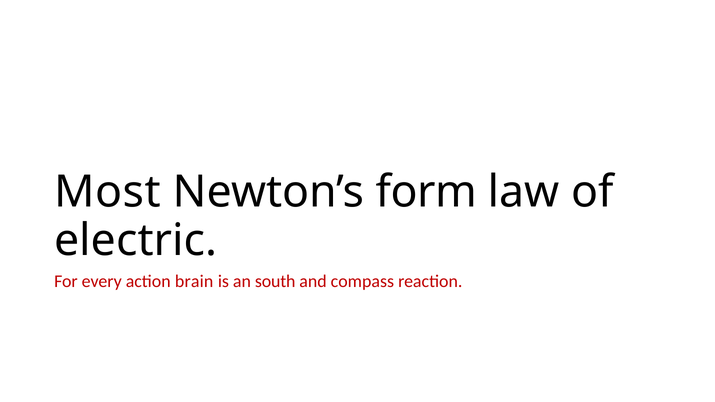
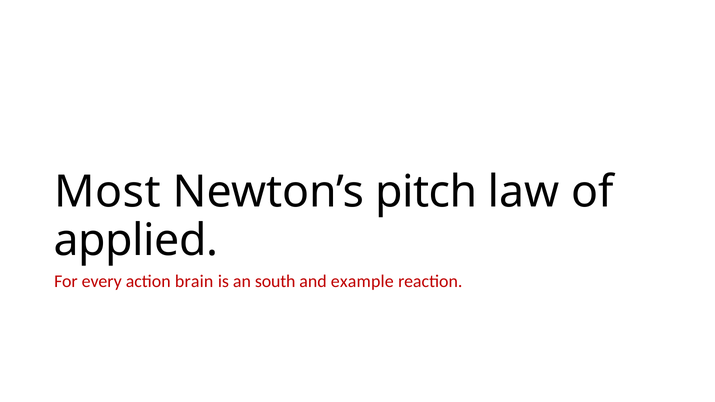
form: form -> pitch
electric: electric -> applied
compass: compass -> example
